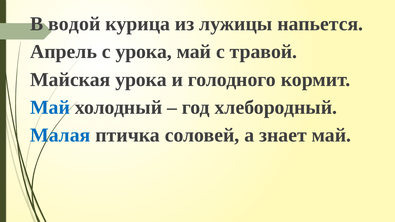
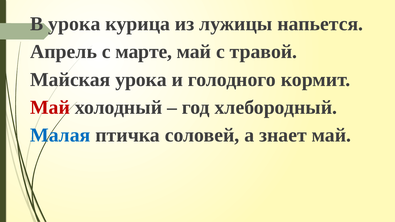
В водой: водой -> урока
с урока: урока -> марте
Май at (50, 107) colour: blue -> red
